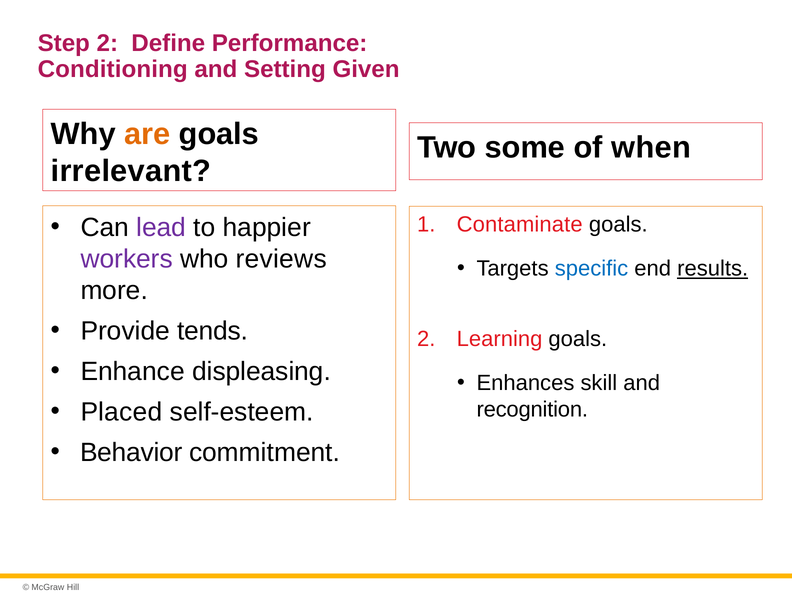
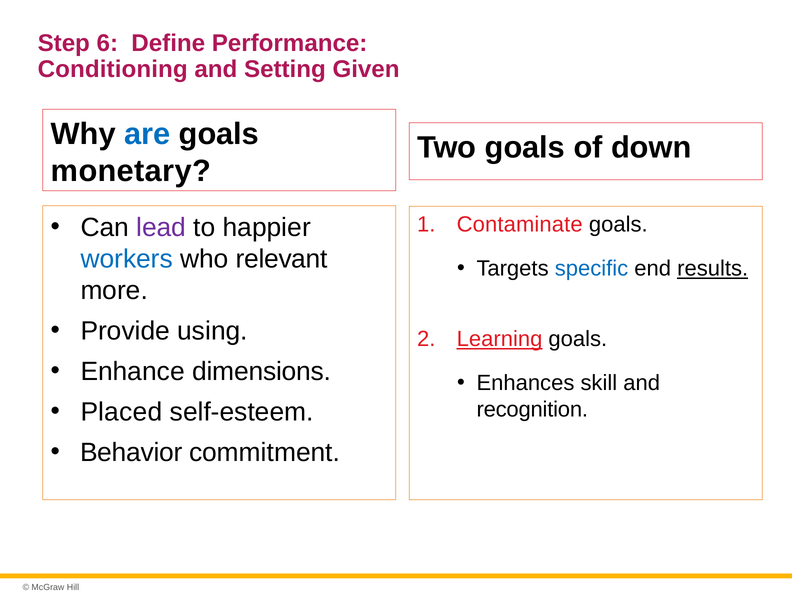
Step 2: 2 -> 6
are colour: orange -> blue
Two some: some -> goals
when: when -> down
irrelevant: irrelevant -> monetary
workers colour: purple -> blue
reviews: reviews -> relevant
tends: tends -> using
Learning underline: none -> present
displeasing: displeasing -> dimensions
